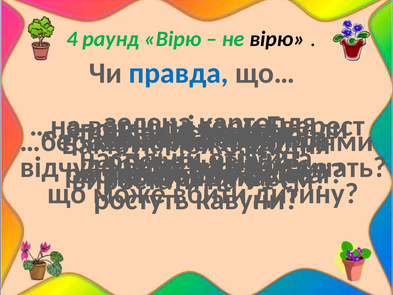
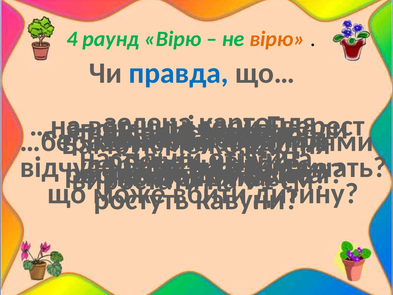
вірю at (277, 39) colour: black -> orange
